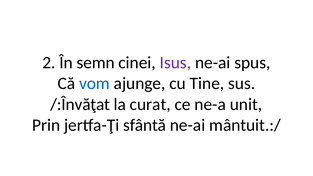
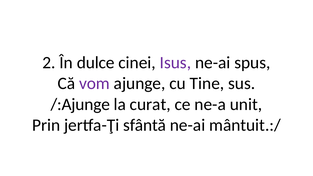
semn: semn -> dulce
vom colour: blue -> purple
/:Învăţat: /:Învăţat -> /:Ajunge
